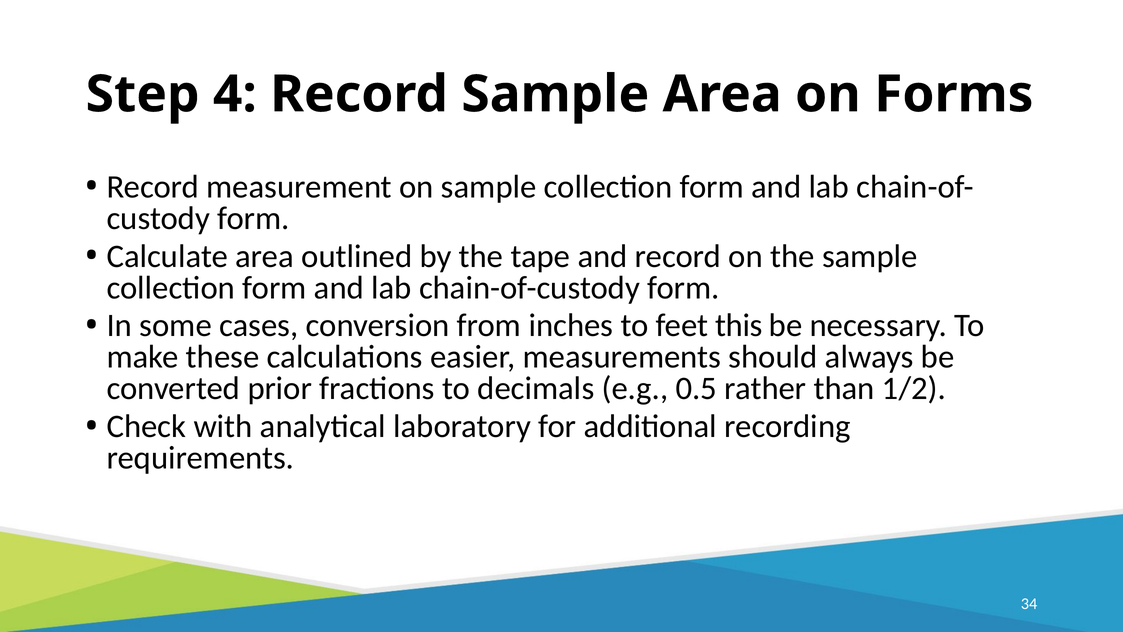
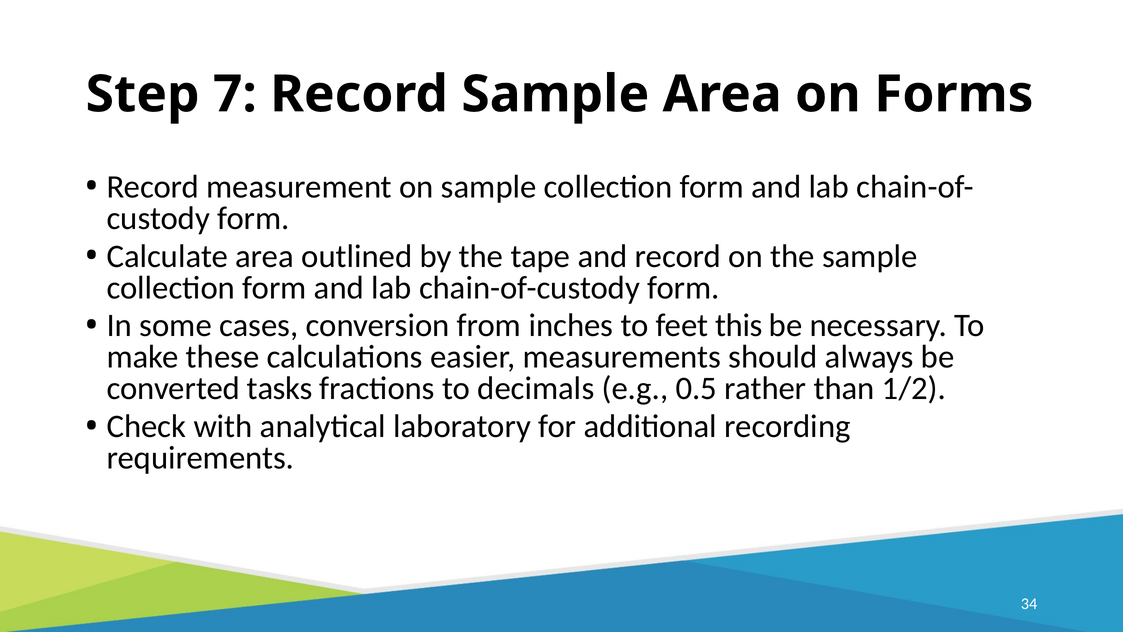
4: 4 -> 7
prior: prior -> tasks
